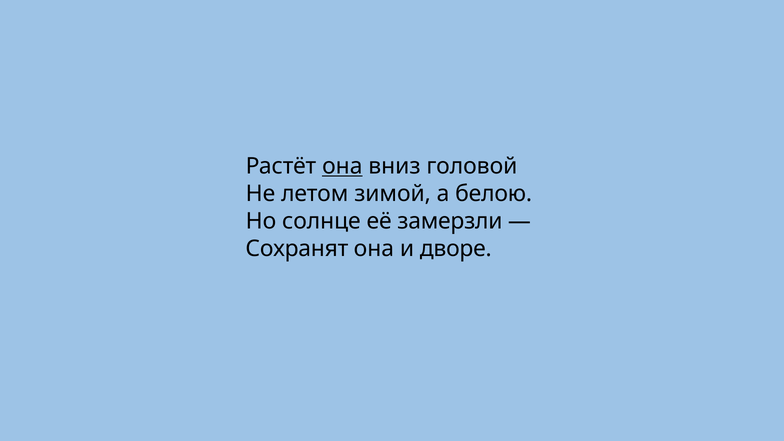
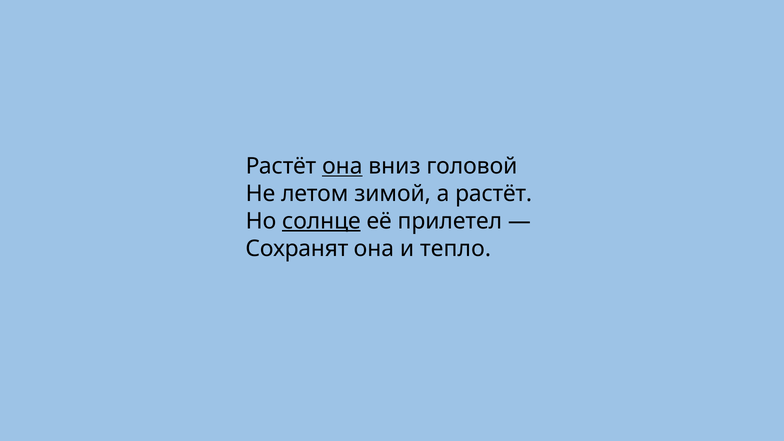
а белою: белою -> растёт
солнце underline: none -> present
замерзли: замерзли -> прилетел
дворе: дворе -> тепло
